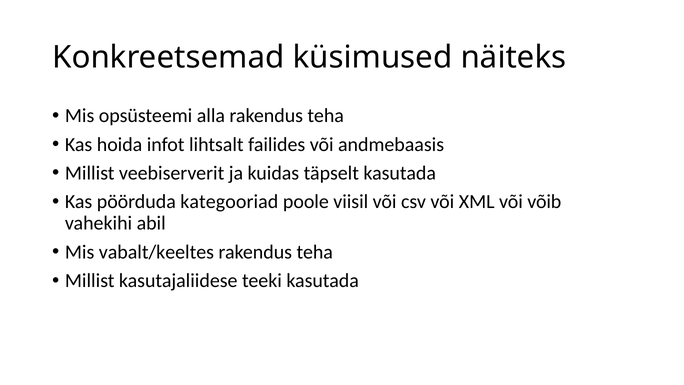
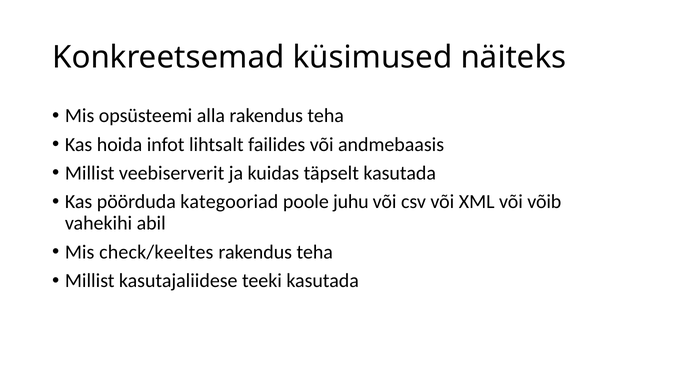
viisil: viisil -> juhu
vabalt/keeltes: vabalt/keeltes -> check/keeltes
